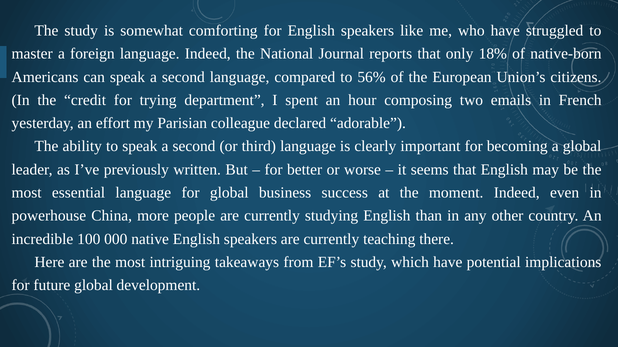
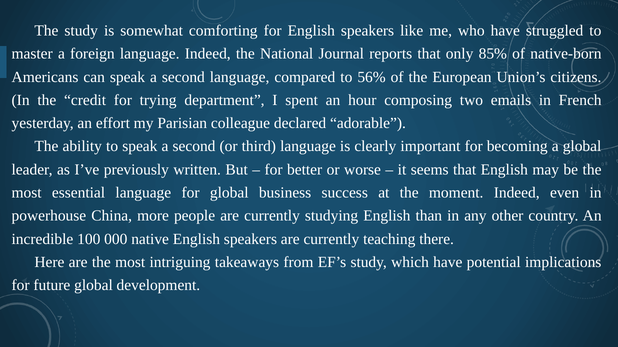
18%: 18% -> 85%
